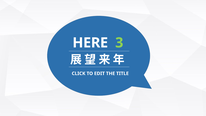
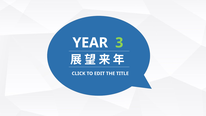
HERE: HERE -> YEAR
